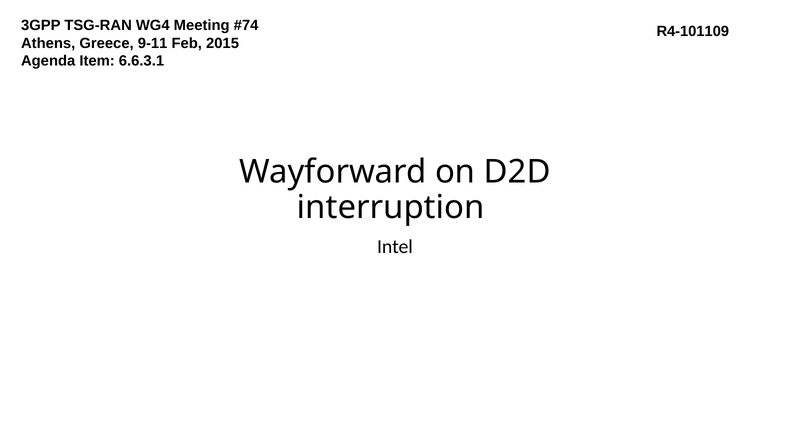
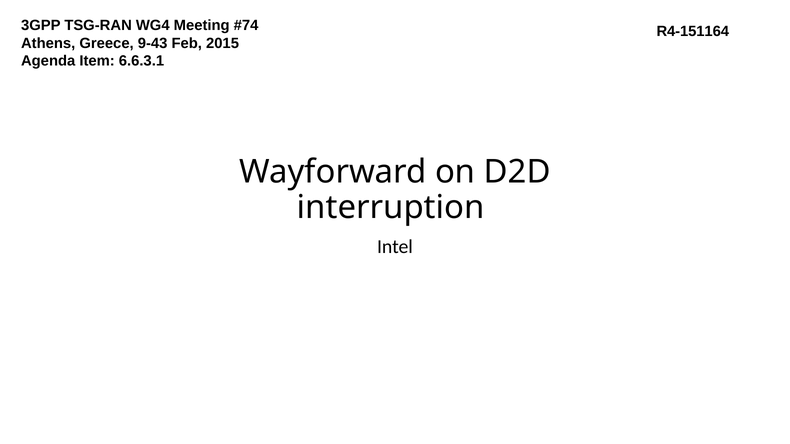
R4-101109: R4-101109 -> R4-151164
9-11: 9-11 -> 9-43
